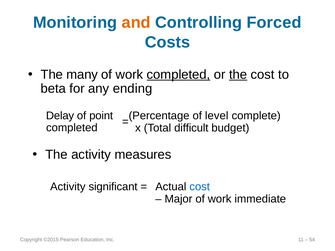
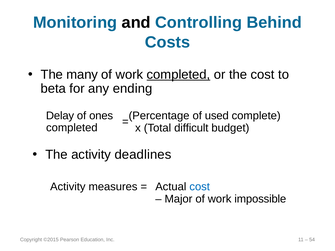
and colour: orange -> black
Forced: Forced -> Behind
the at (238, 75) underline: present -> none
point: point -> ones
level: level -> used
measures: measures -> deadlines
significant: significant -> measures
immediate: immediate -> impossible
